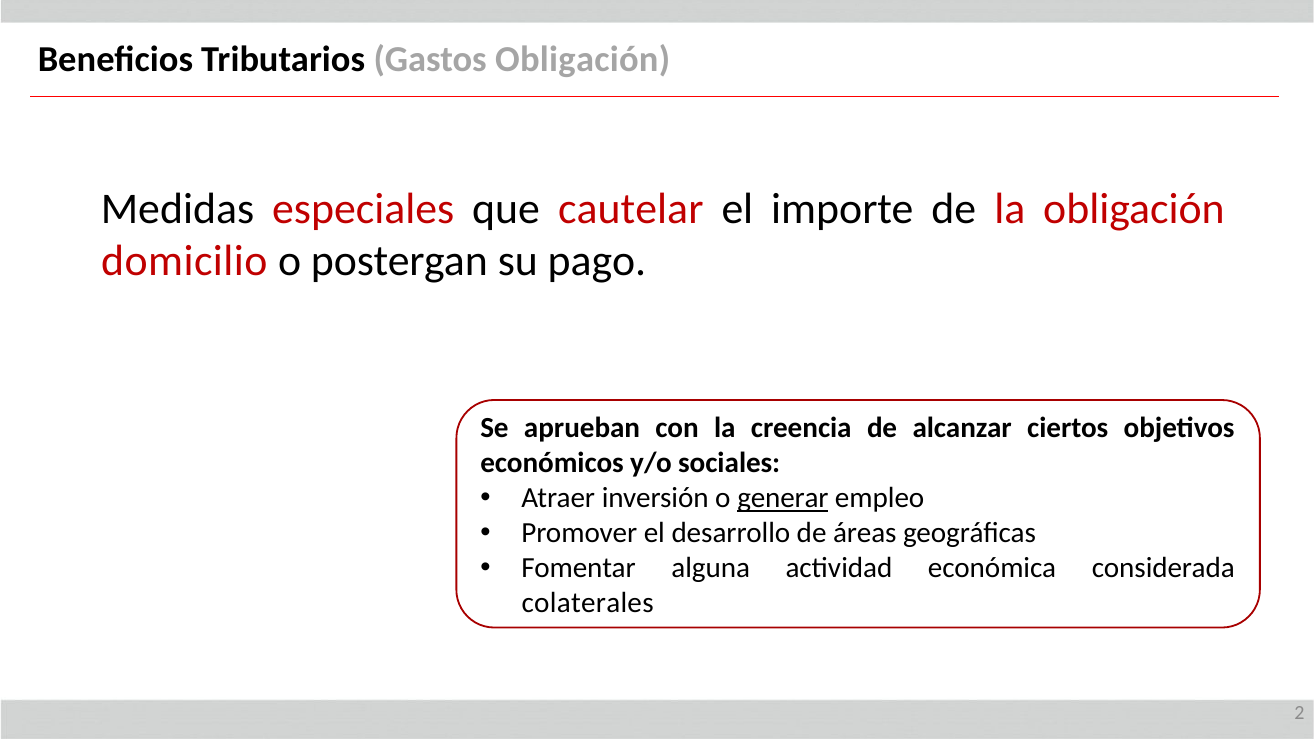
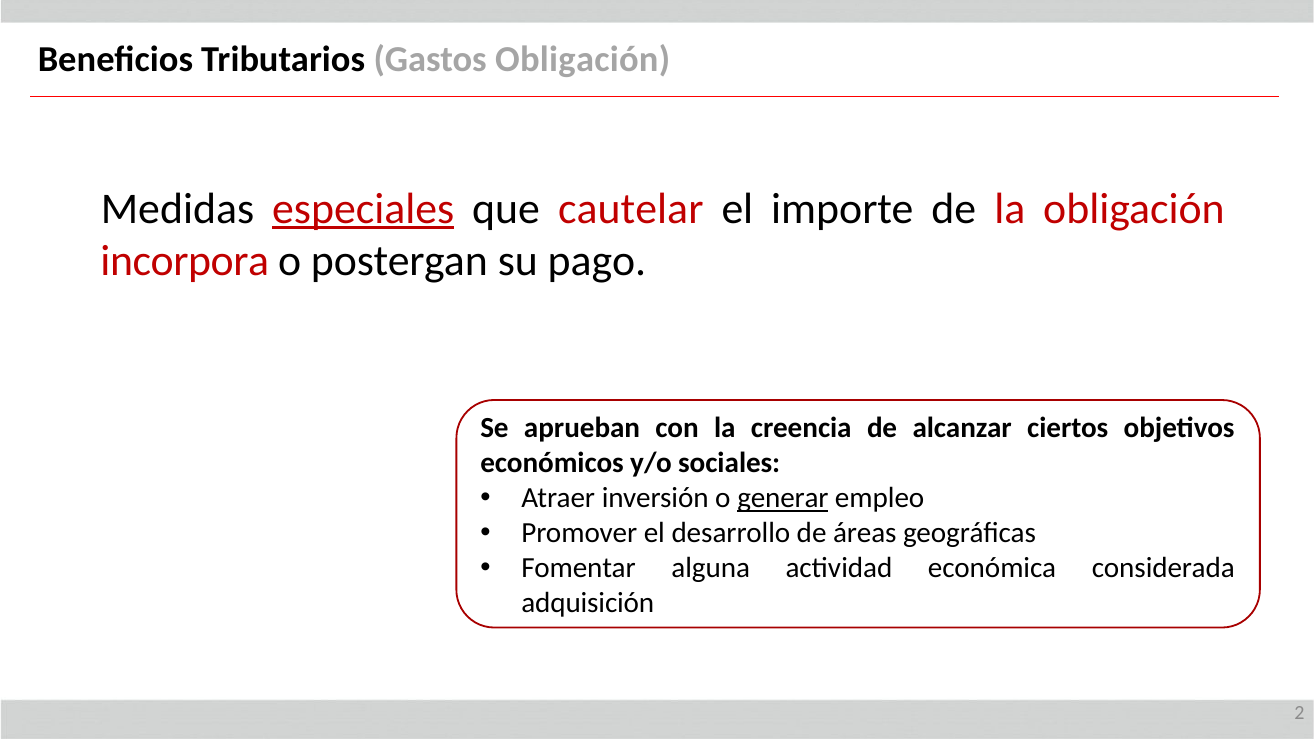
especiales underline: none -> present
domicilio: domicilio -> incorpora
colaterales: colaterales -> adquisición
